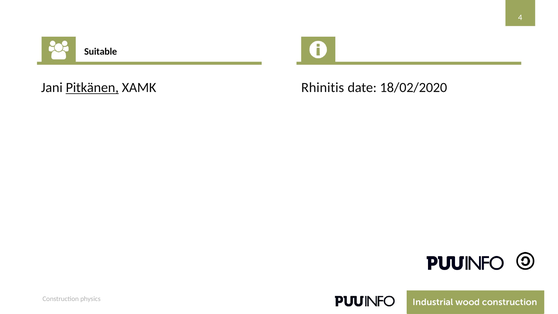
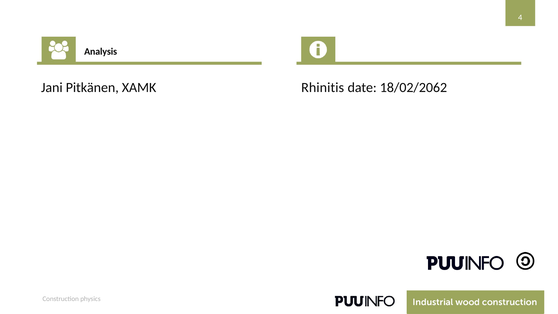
Suitable: Suitable -> Analysis
Pitkänen underline: present -> none
18/02/2020: 18/02/2020 -> 18/02/2062
